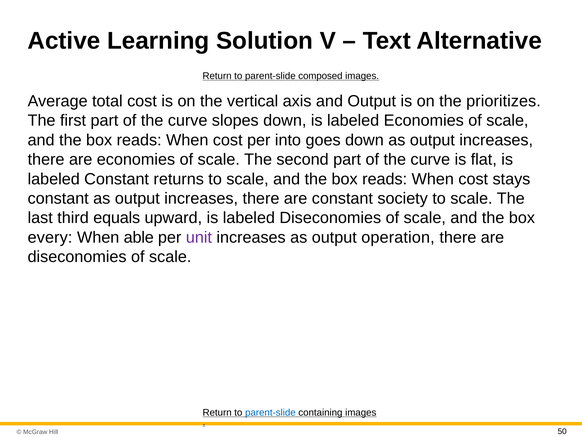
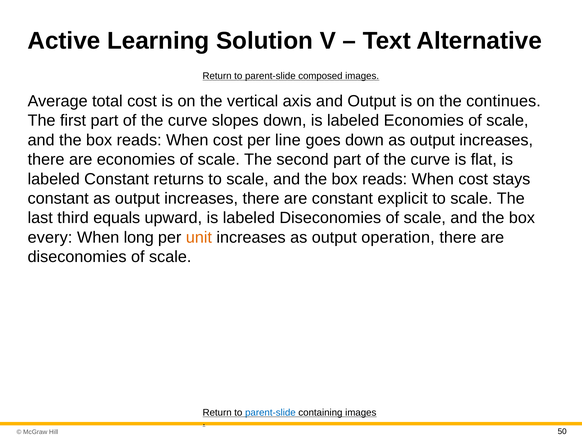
prioritizes: prioritizes -> continues
into: into -> line
society: society -> explicit
able: able -> long
unit colour: purple -> orange
